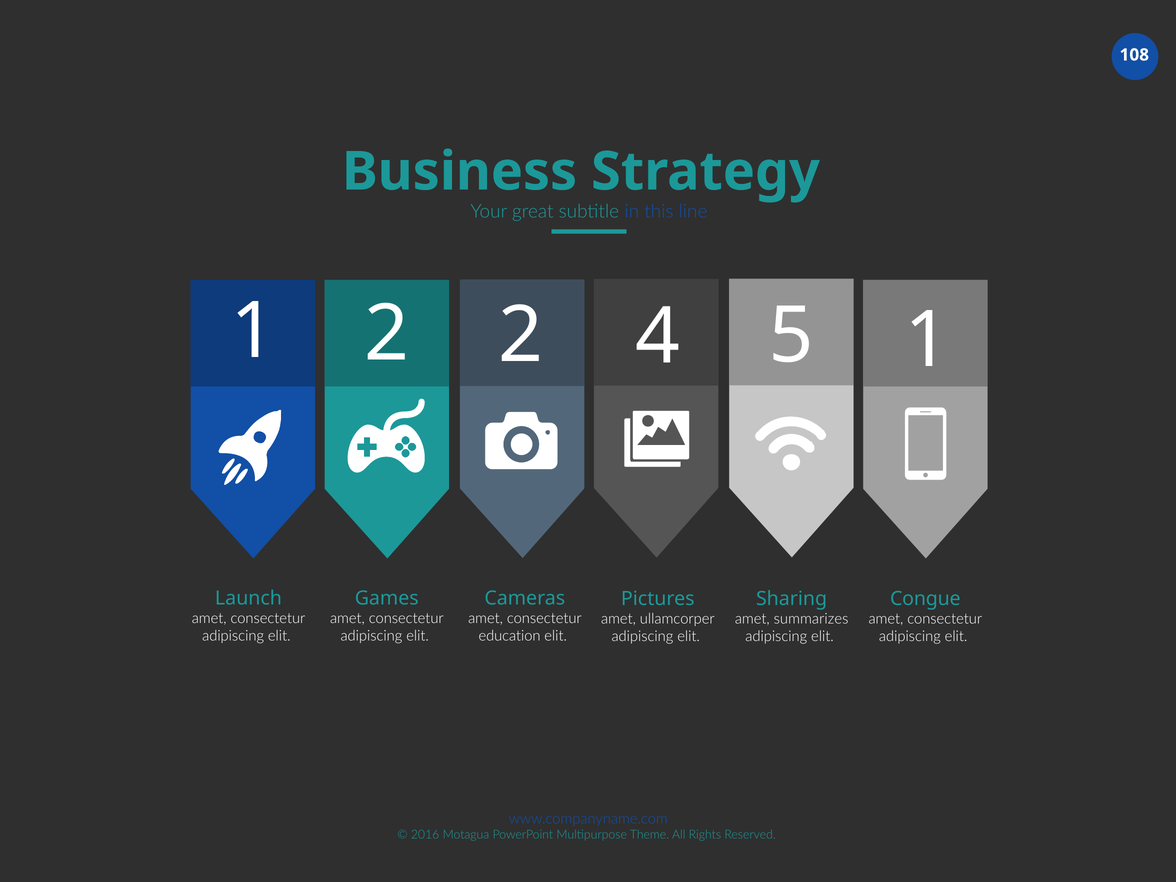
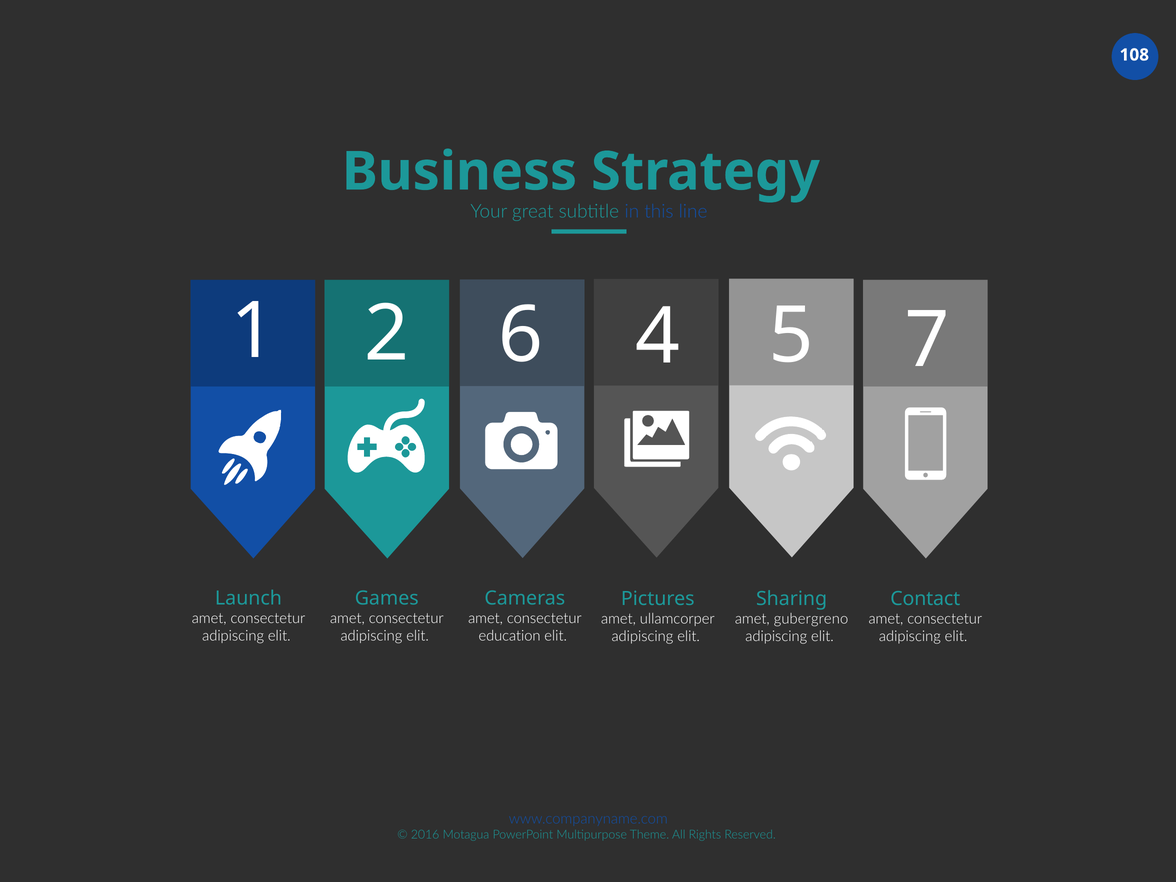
2 2: 2 -> 6
5 1: 1 -> 7
Congue: Congue -> Contact
summarizes: summarizes -> gubergreno
